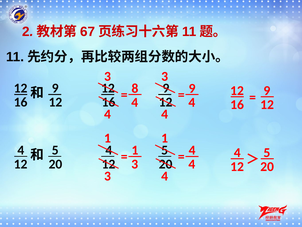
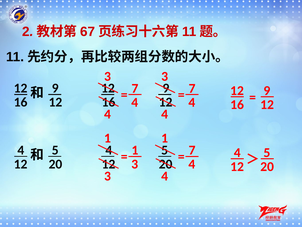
8 at (135, 88): 8 -> 7
9 at (192, 88): 9 -> 7
4 at (192, 150): 4 -> 7
